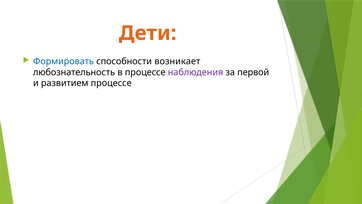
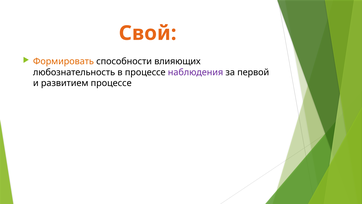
Дети: Дети -> Свой
Формировать colour: blue -> orange
возникает: возникает -> влияющих
